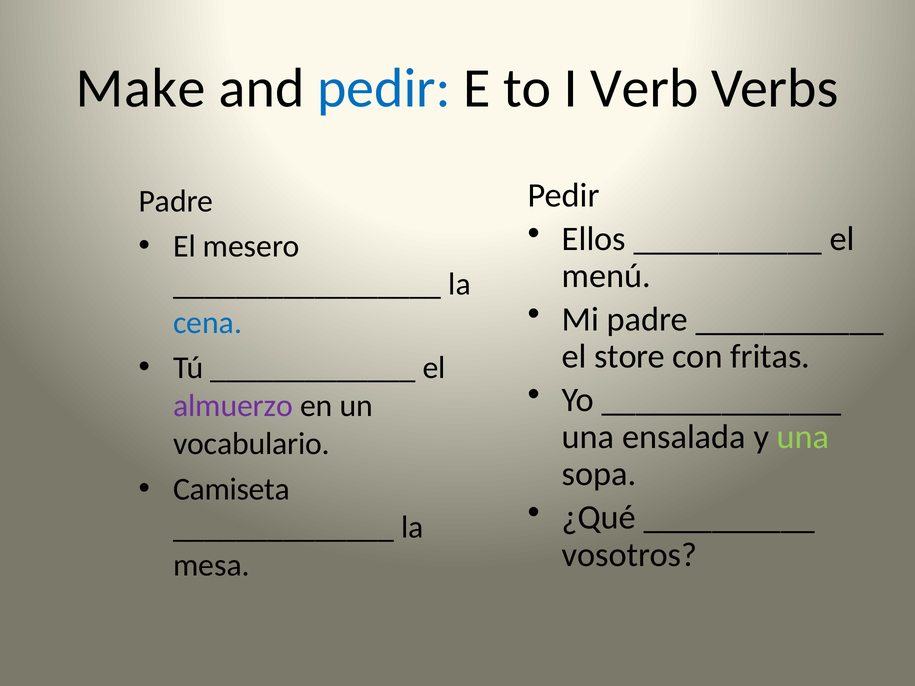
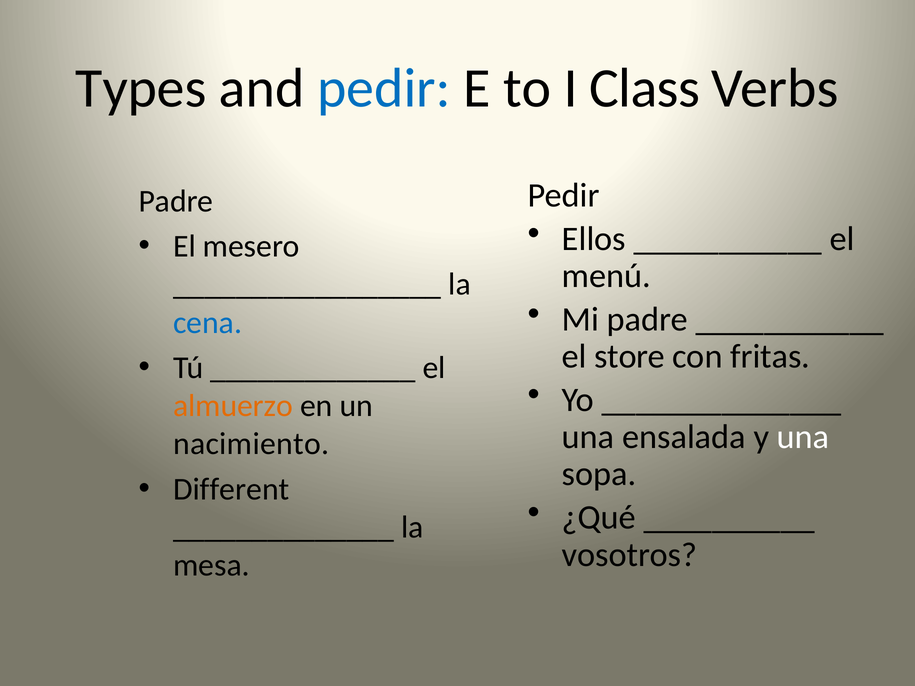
Make: Make -> Types
Verb: Verb -> Class
almuerzo colour: purple -> orange
una at (803, 437) colour: light green -> white
vocabulario: vocabulario -> nacimiento
Camiseta: Camiseta -> Different
